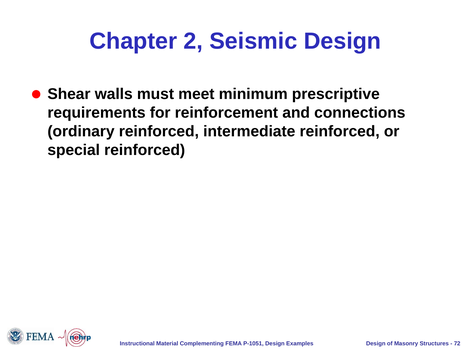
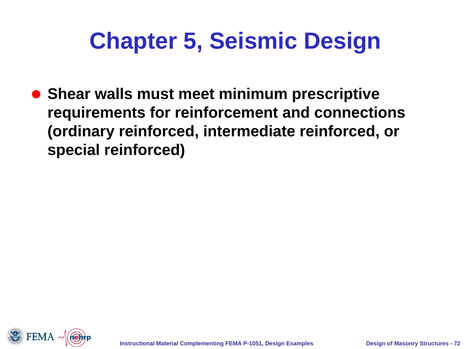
2: 2 -> 5
